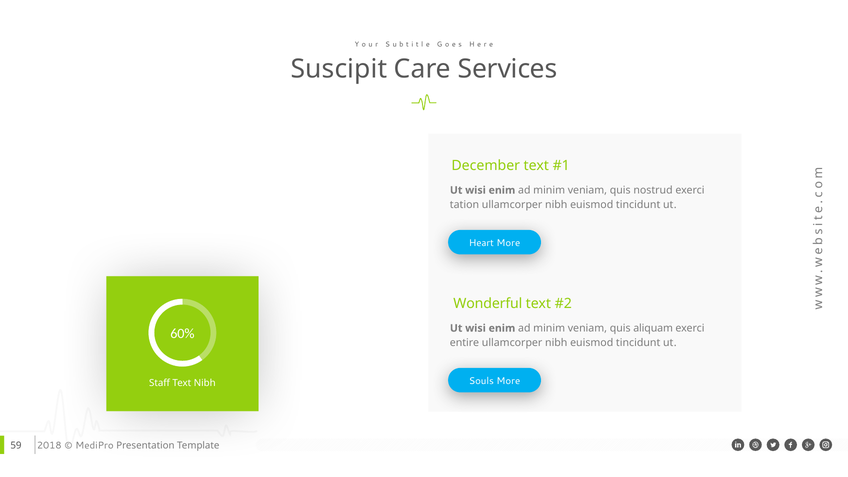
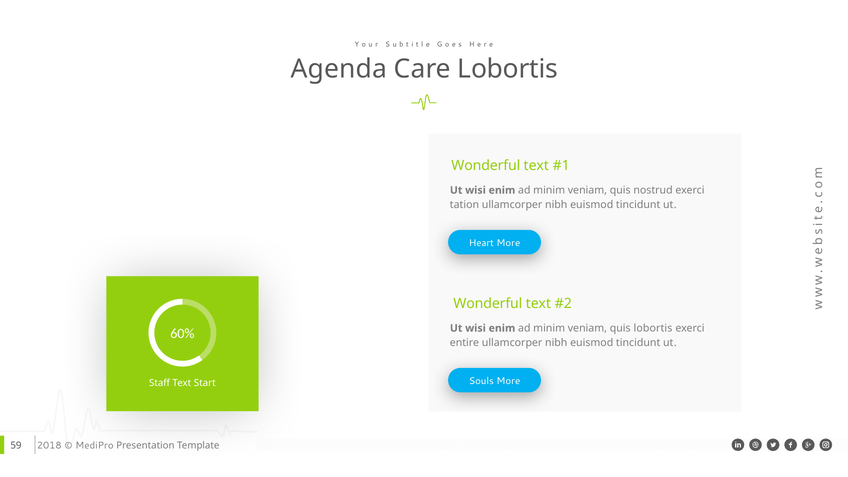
Suscipit: Suscipit -> Agenda
Care Services: Services -> Lobortis
December at (486, 166): December -> Wonderful
quis aliquam: aliquam -> lobortis
Text Nibh: Nibh -> Start
